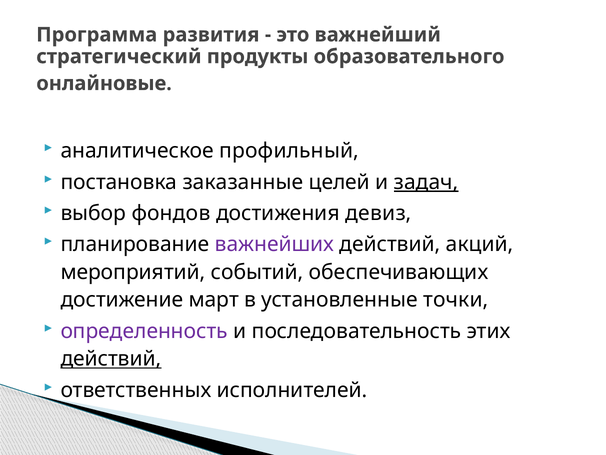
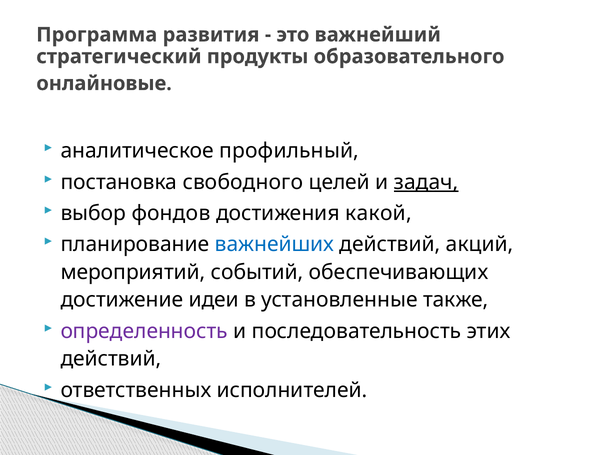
заказанные: заказанные -> свободного
девиз: девиз -> какой
важнейших colour: purple -> blue
март: март -> идеи
точки: точки -> также
действий at (111, 359) underline: present -> none
